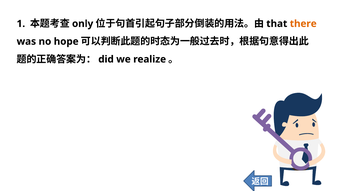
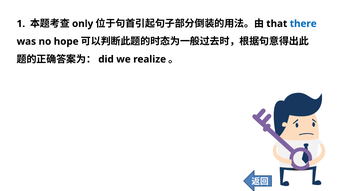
there colour: orange -> blue
